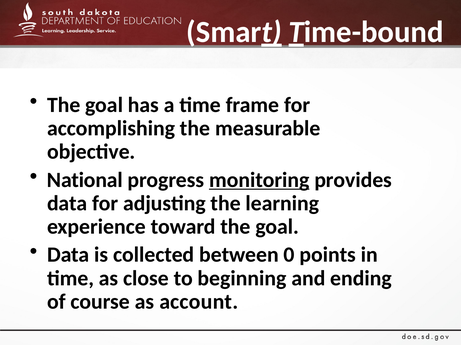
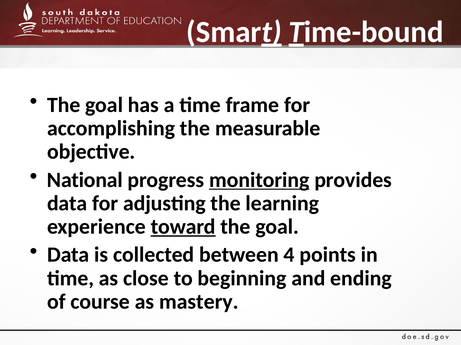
toward underline: none -> present
0: 0 -> 4
account: account -> mastery
